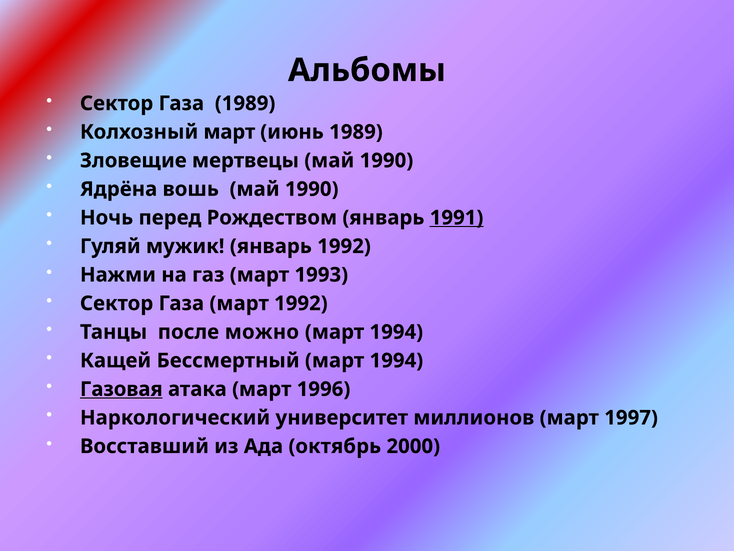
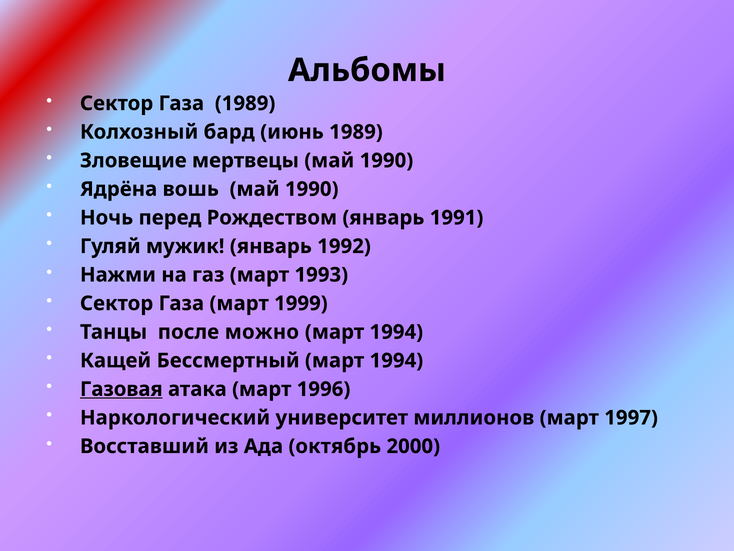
Колхозный март: март -> бард
1991 underline: present -> none
март 1992: 1992 -> 1999
